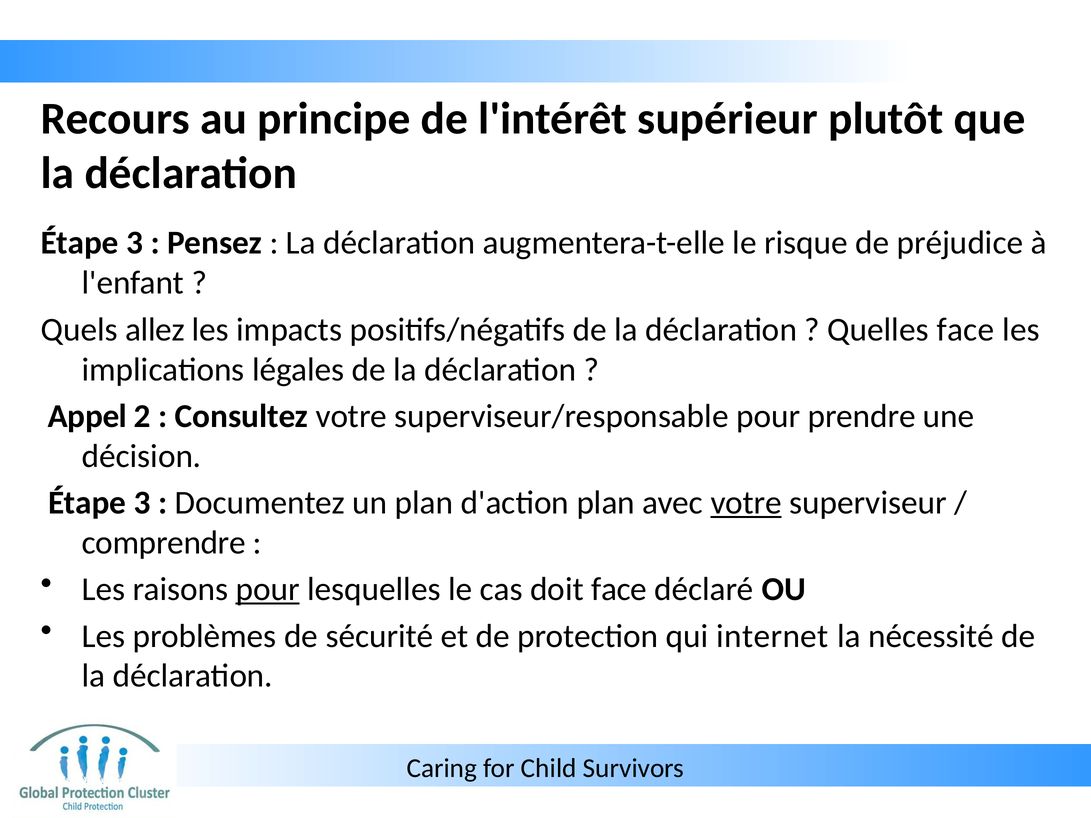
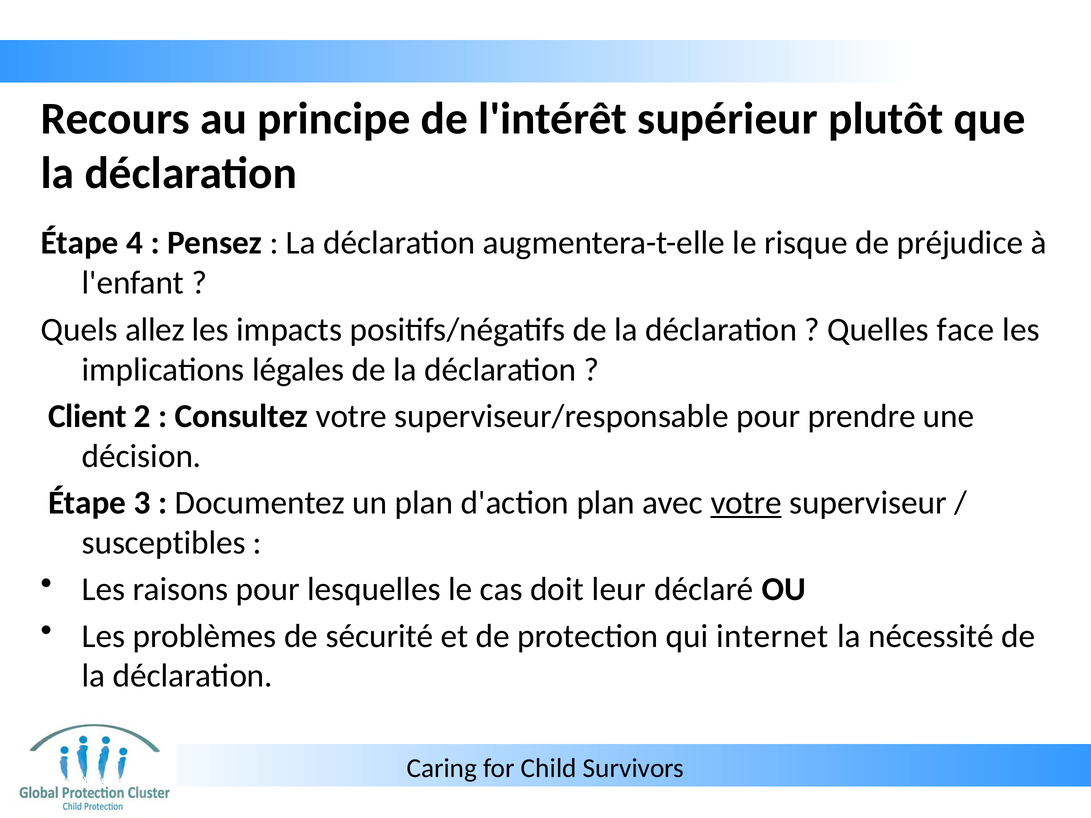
3 at (135, 243): 3 -> 4
Appel: Appel -> Client
comprendre: comprendre -> susceptibles
pour at (268, 590) underline: present -> none
doit face: face -> leur
